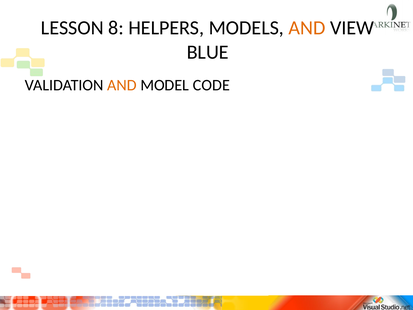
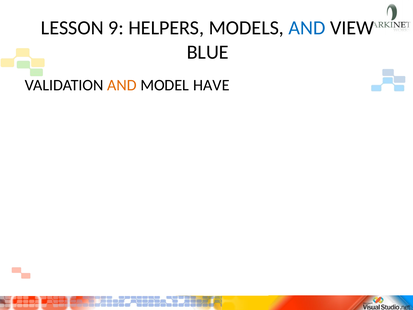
8: 8 -> 9
AND at (307, 28) colour: orange -> blue
CODE: CODE -> HAVE
